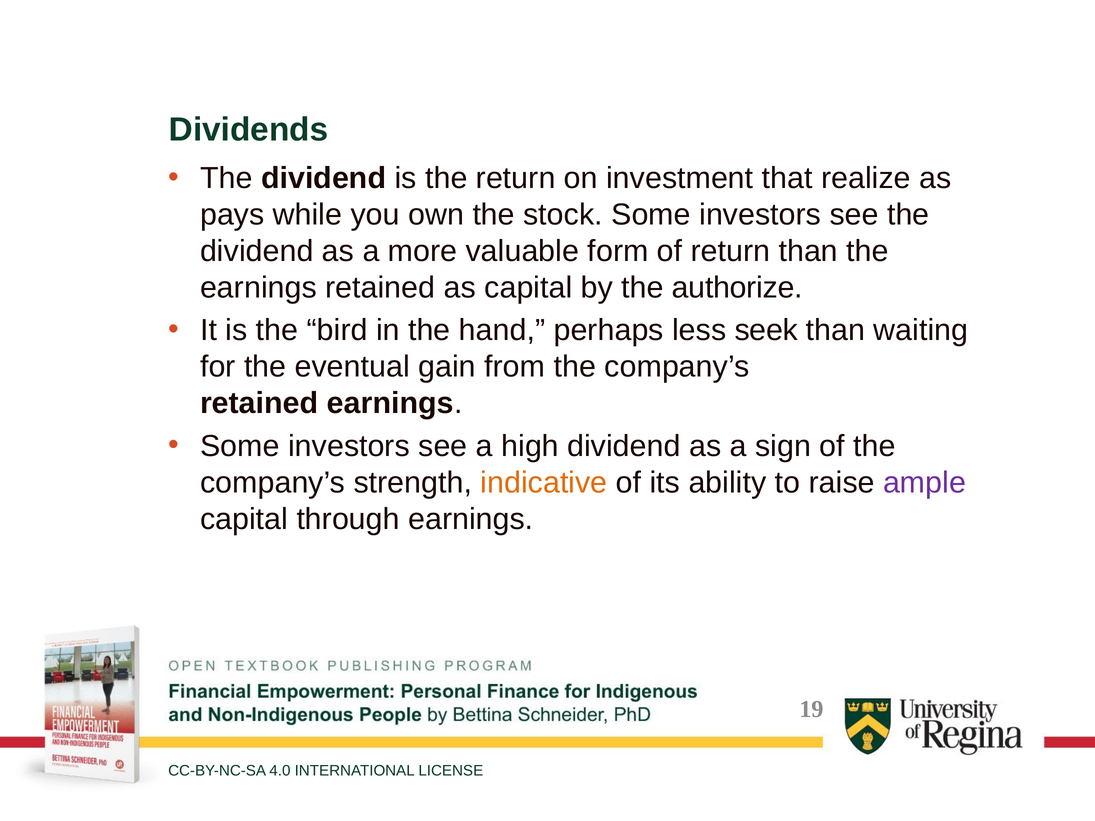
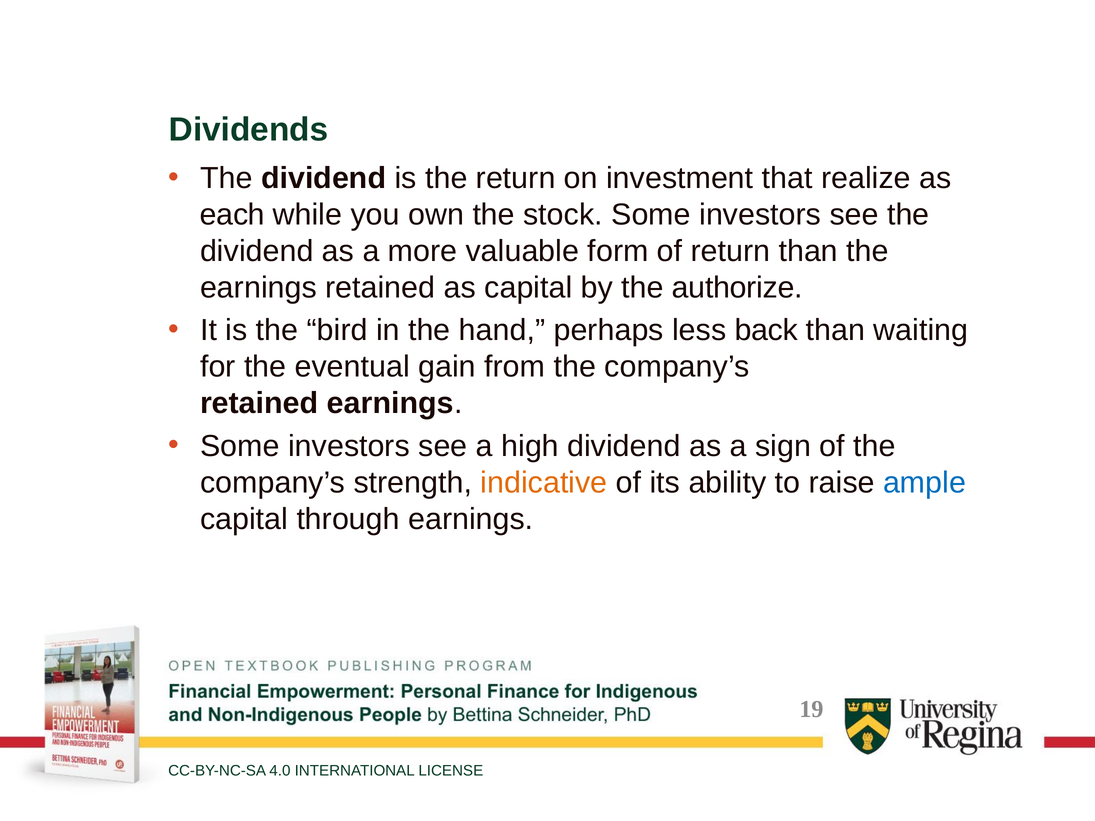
pays: pays -> each
seek: seek -> back
ample colour: purple -> blue
